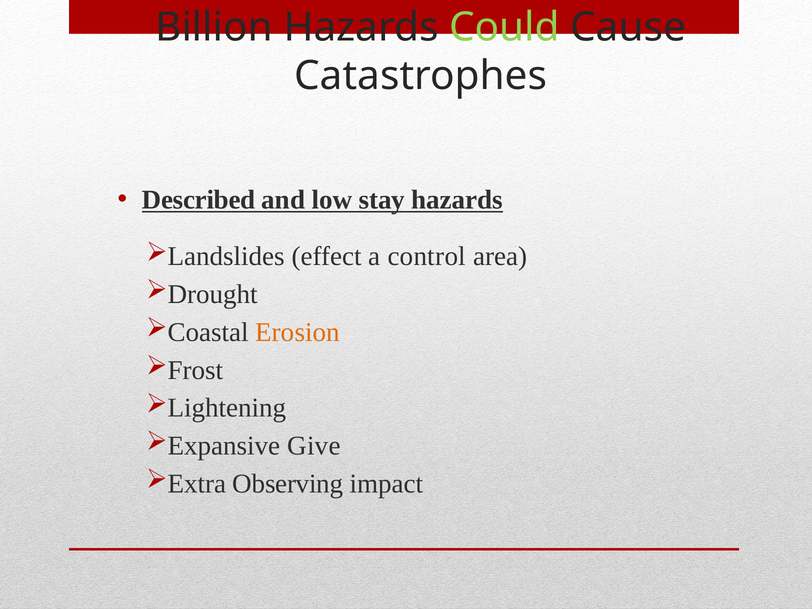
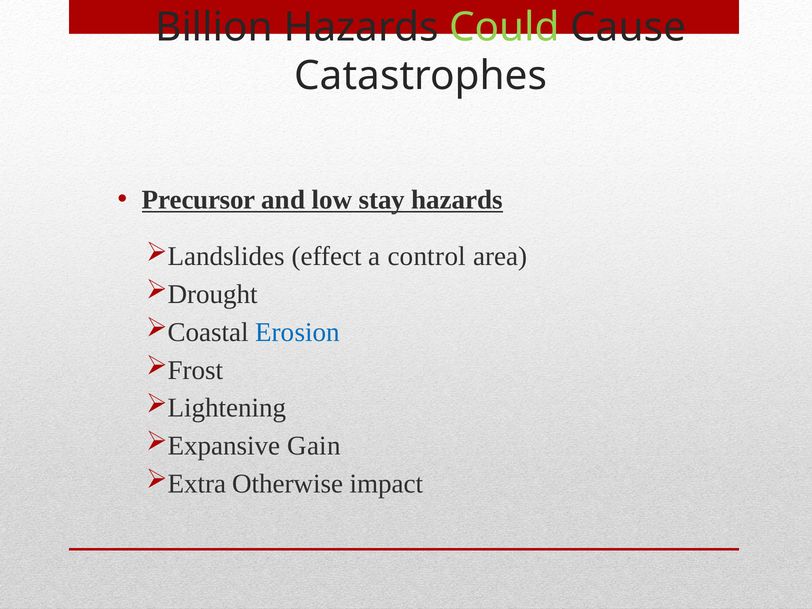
Described: Described -> Precursor
Erosion colour: orange -> blue
Give: Give -> Gain
Observing: Observing -> Otherwise
